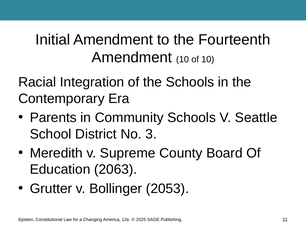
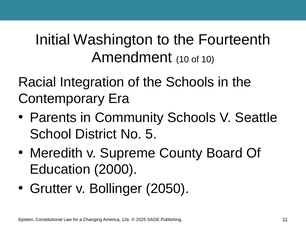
Initial Amendment: Amendment -> Washington
3: 3 -> 5
2063: 2063 -> 2000
2053: 2053 -> 2050
